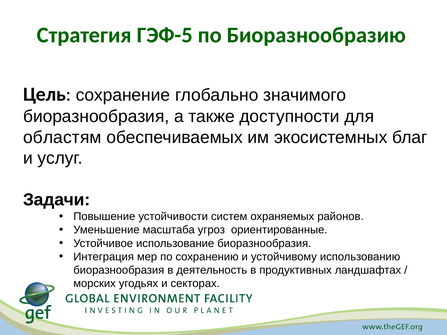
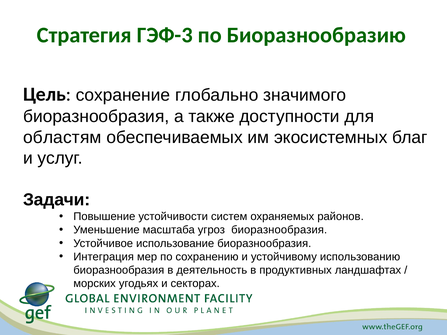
ГЭФ-5: ГЭФ-5 -> ГЭФ-3
угроз ориентированные: ориентированные -> биоразнообразия
